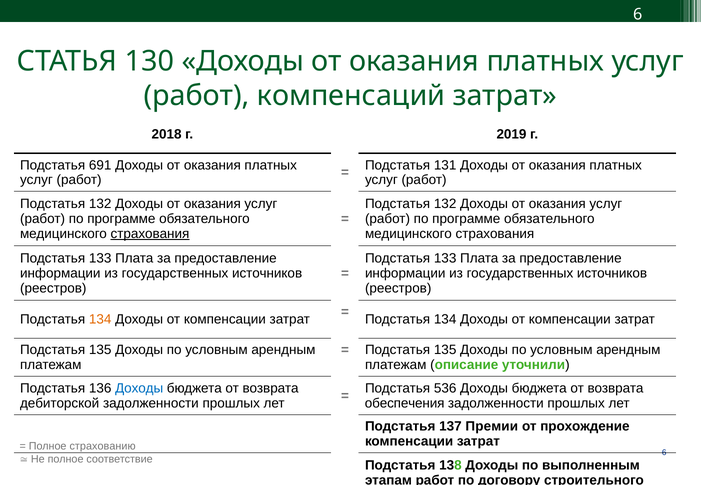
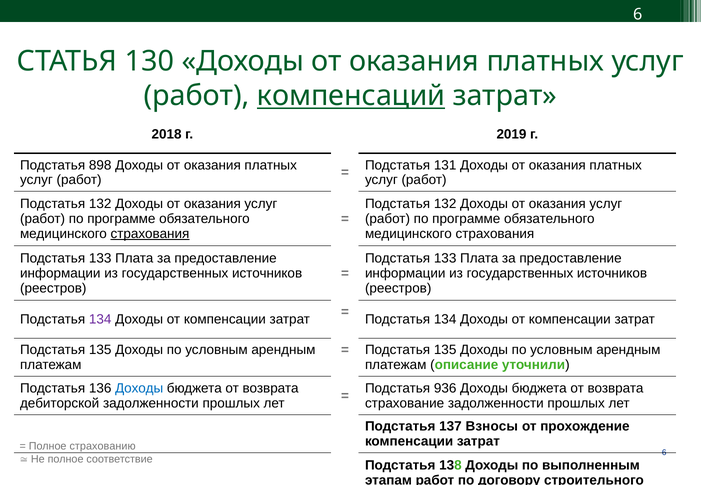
компенсаций underline: none -> present
691: 691 -> 898
134 at (100, 320) colour: orange -> purple
536: 536 -> 936
обеспечения: обеспечения -> страхование
Премии: Премии -> Взносы
